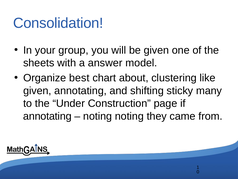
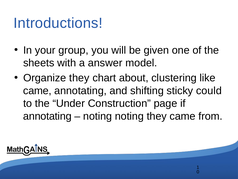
Consolidation: Consolidation -> Introductions
Organize best: best -> they
given at (37, 90): given -> came
many: many -> could
